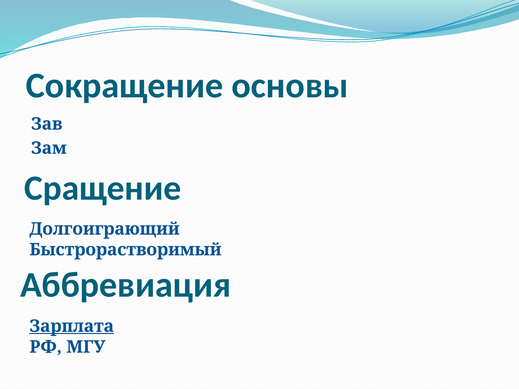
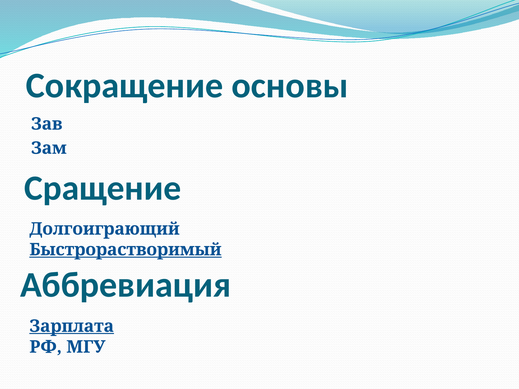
Быстрорастворимый underline: none -> present
